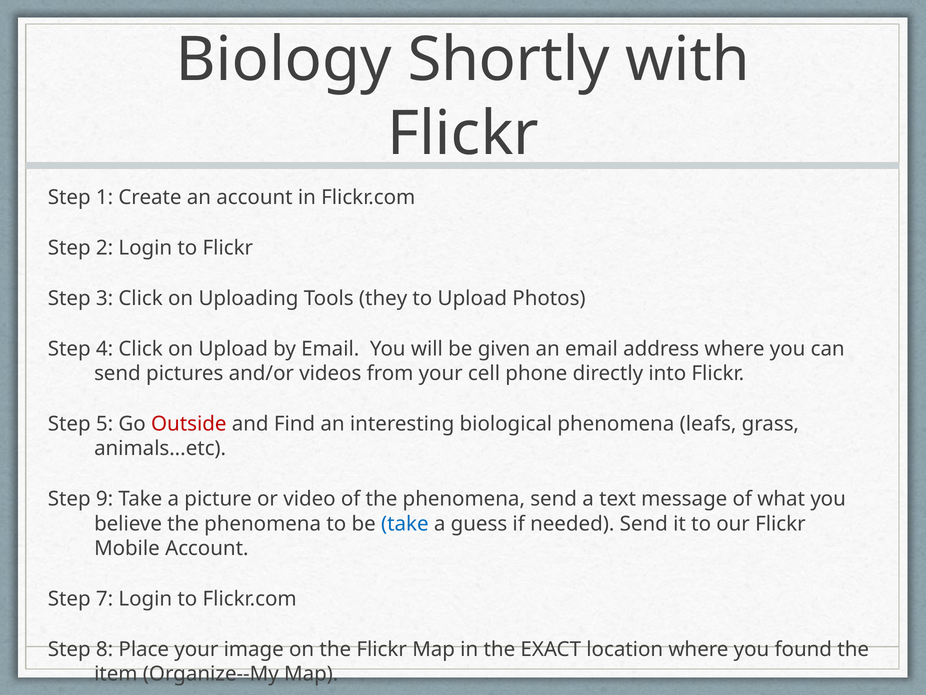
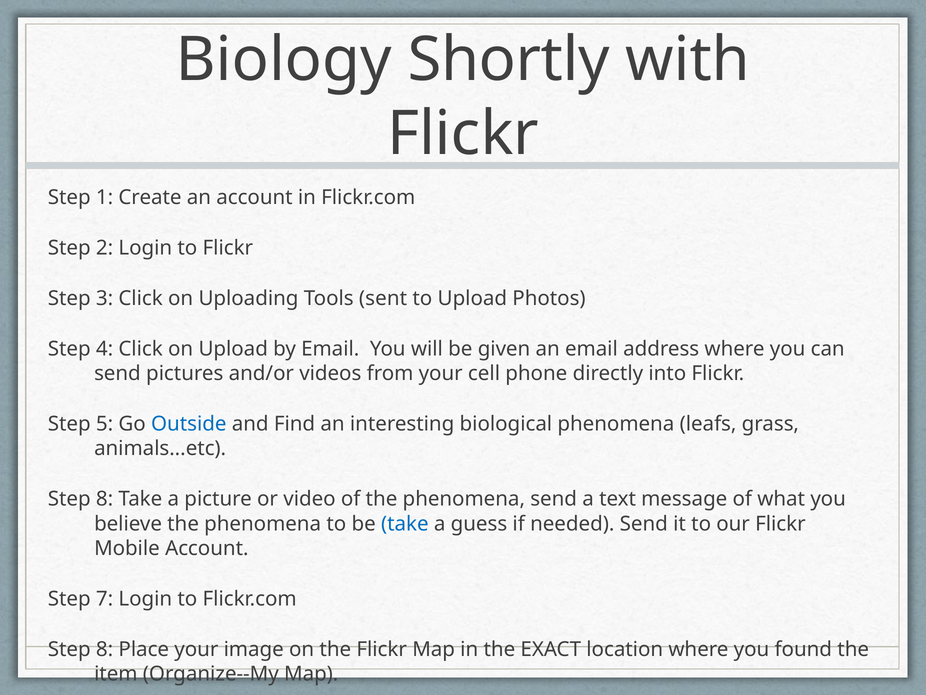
they: they -> sent
Outside colour: red -> blue
9 at (105, 499): 9 -> 8
